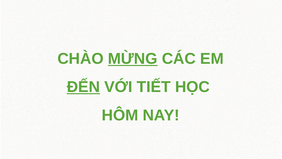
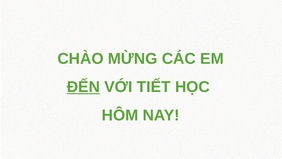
MỪNG underline: present -> none
